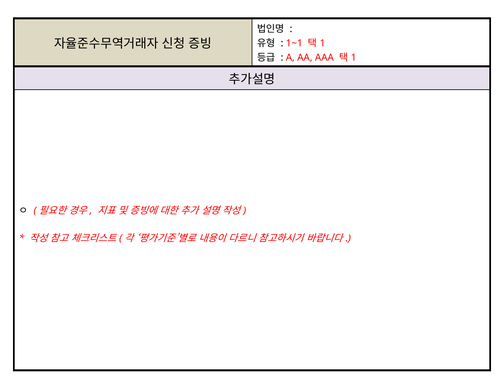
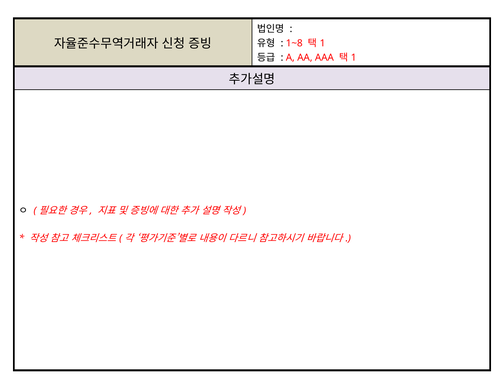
1~1: 1~1 -> 1~8
